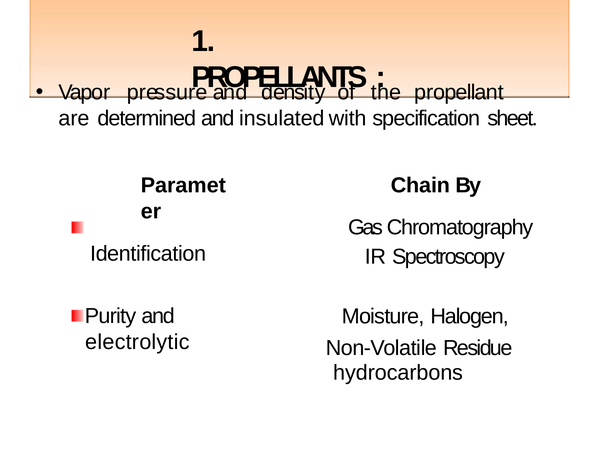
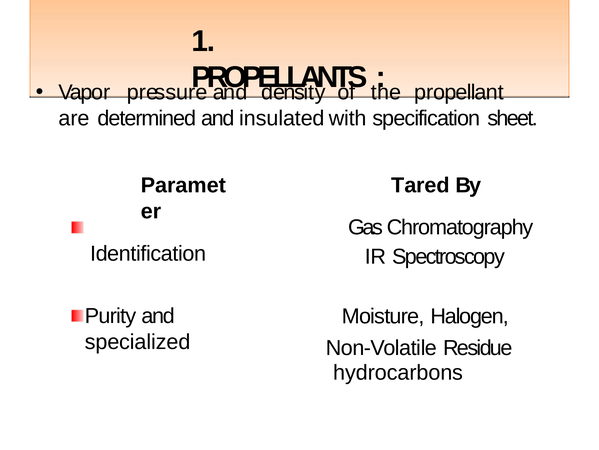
Chain: Chain -> Tared
electrolytic: electrolytic -> specialized
